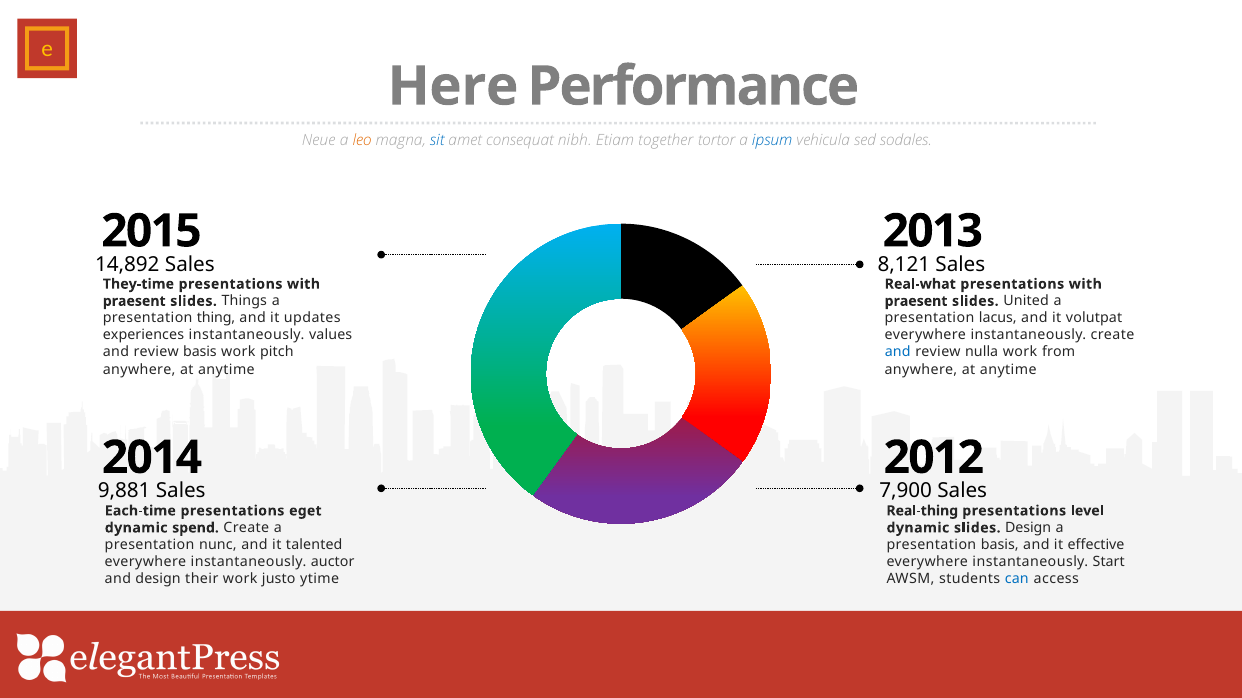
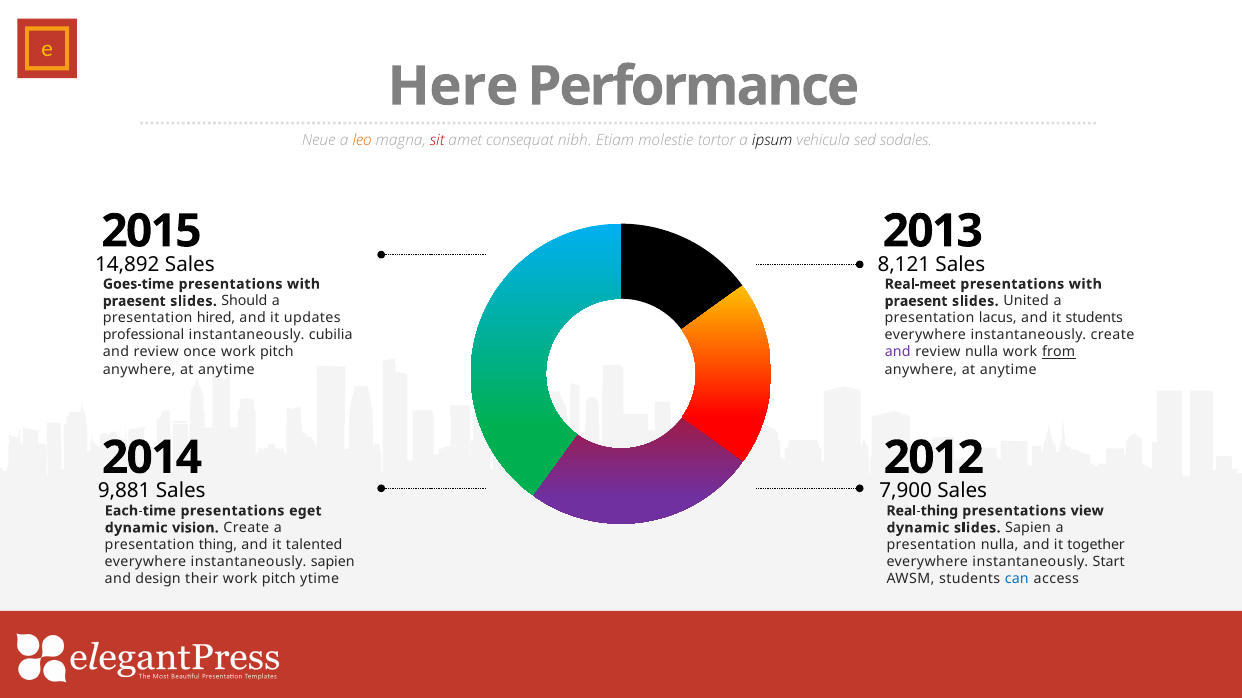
sit colour: blue -> red
together: together -> molestie
ipsum colour: blue -> black
They-time: They-time -> Goes-time
Real-what: Real-what -> Real-meet
Things: Things -> Should
thing: thing -> hired
it volutpat: volutpat -> students
experiences: experiences -> professional
values: values -> cubilia
review basis: basis -> once
and at (898, 353) colour: blue -> purple
from underline: none -> present
level: level -> view
spend: spend -> vision
slides Design: Design -> Sapien
nunc: nunc -> thing
presentation basis: basis -> nulla
effective: effective -> together
instantaneously auctor: auctor -> sapien
their work justo: justo -> pitch
